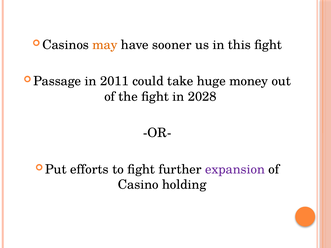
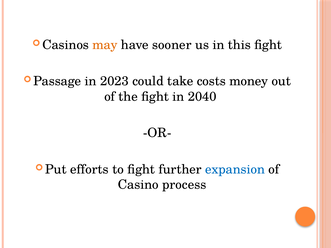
2011: 2011 -> 2023
huge: huge -> costs
2028: 2028 -> 2040
expansion colour: purple -> blue
holding: holding -> process
